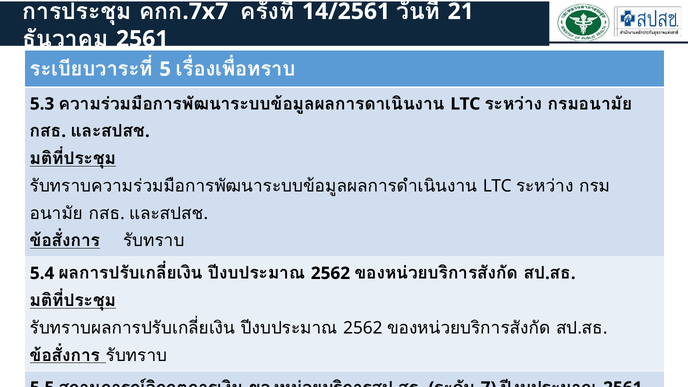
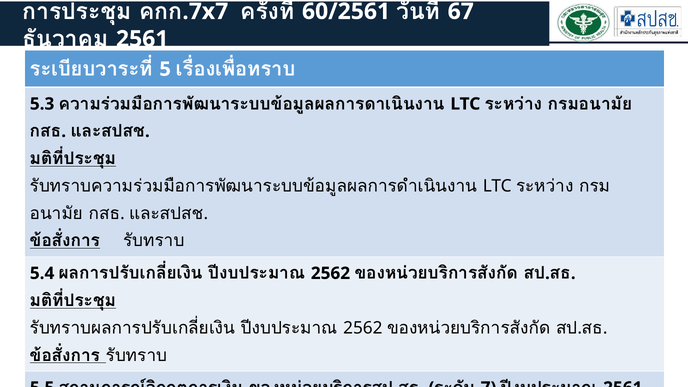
14/2561: 14/2561 -> 60/2561
21: 21 -> 67
